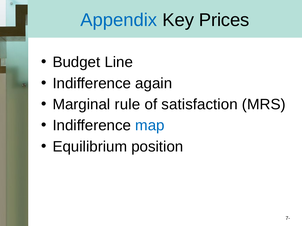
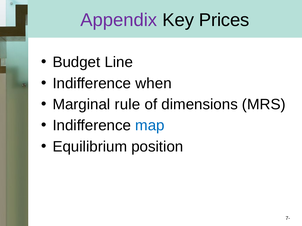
Appendix colour: blue -> purple
again: again -> when
satisfaction: satisfaction -> dimensions
